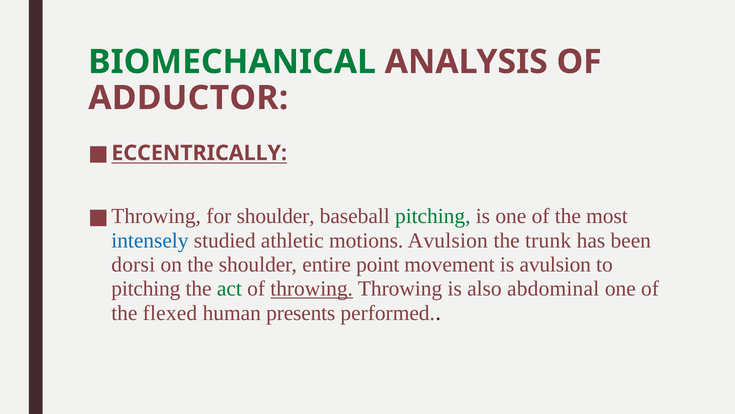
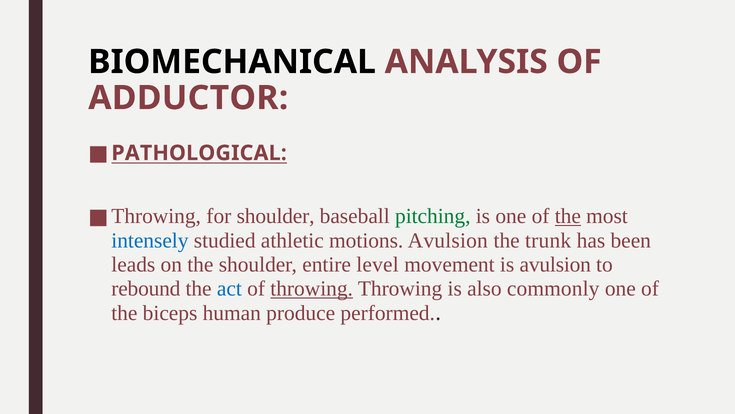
BIOMECHANICAL colour: green -> black
ECCENTRICALLY: ECCENTRICALLY -> PATHOLOGICAL
the at (568, 216) underline: none -> present
dorsi: dorsi -> leads
point: point -> level
pitching at (146, 288): pitching -> rebound
act colour: green -> blue
abdominal: abdominal -> commonly
flexed: flexed -> biceps
presents: presents -> produce
